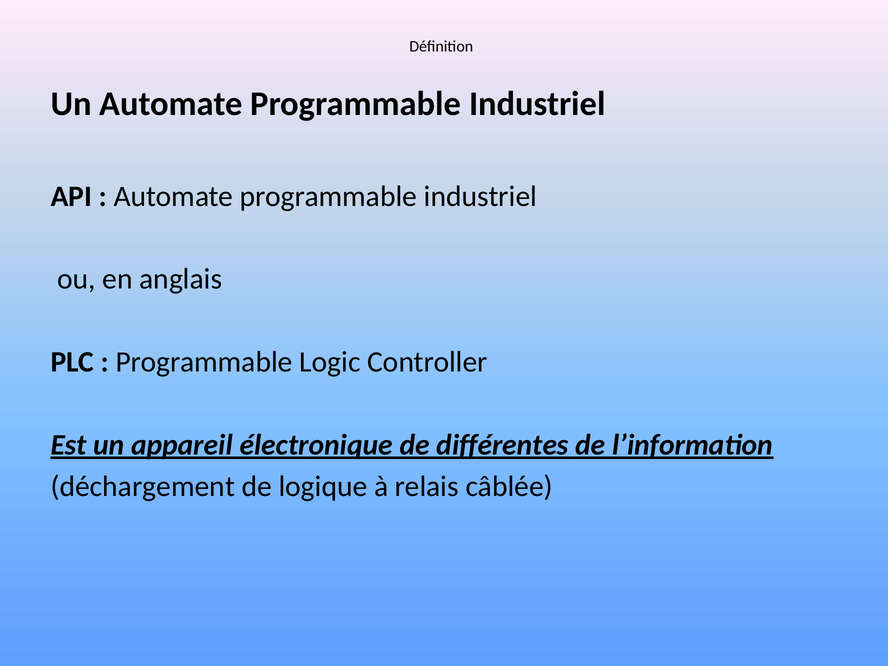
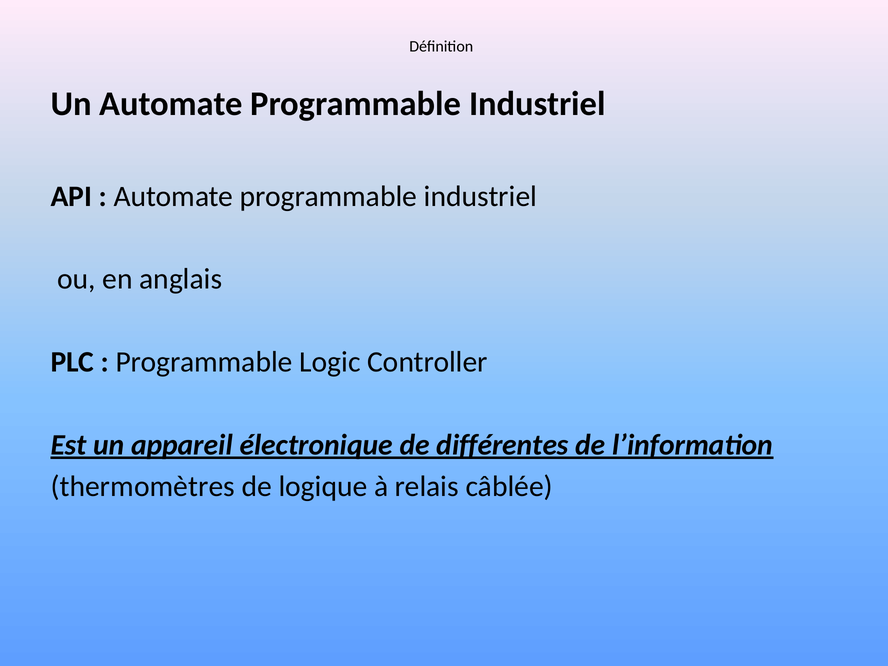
déchargement: déchargement -> thermomètres
